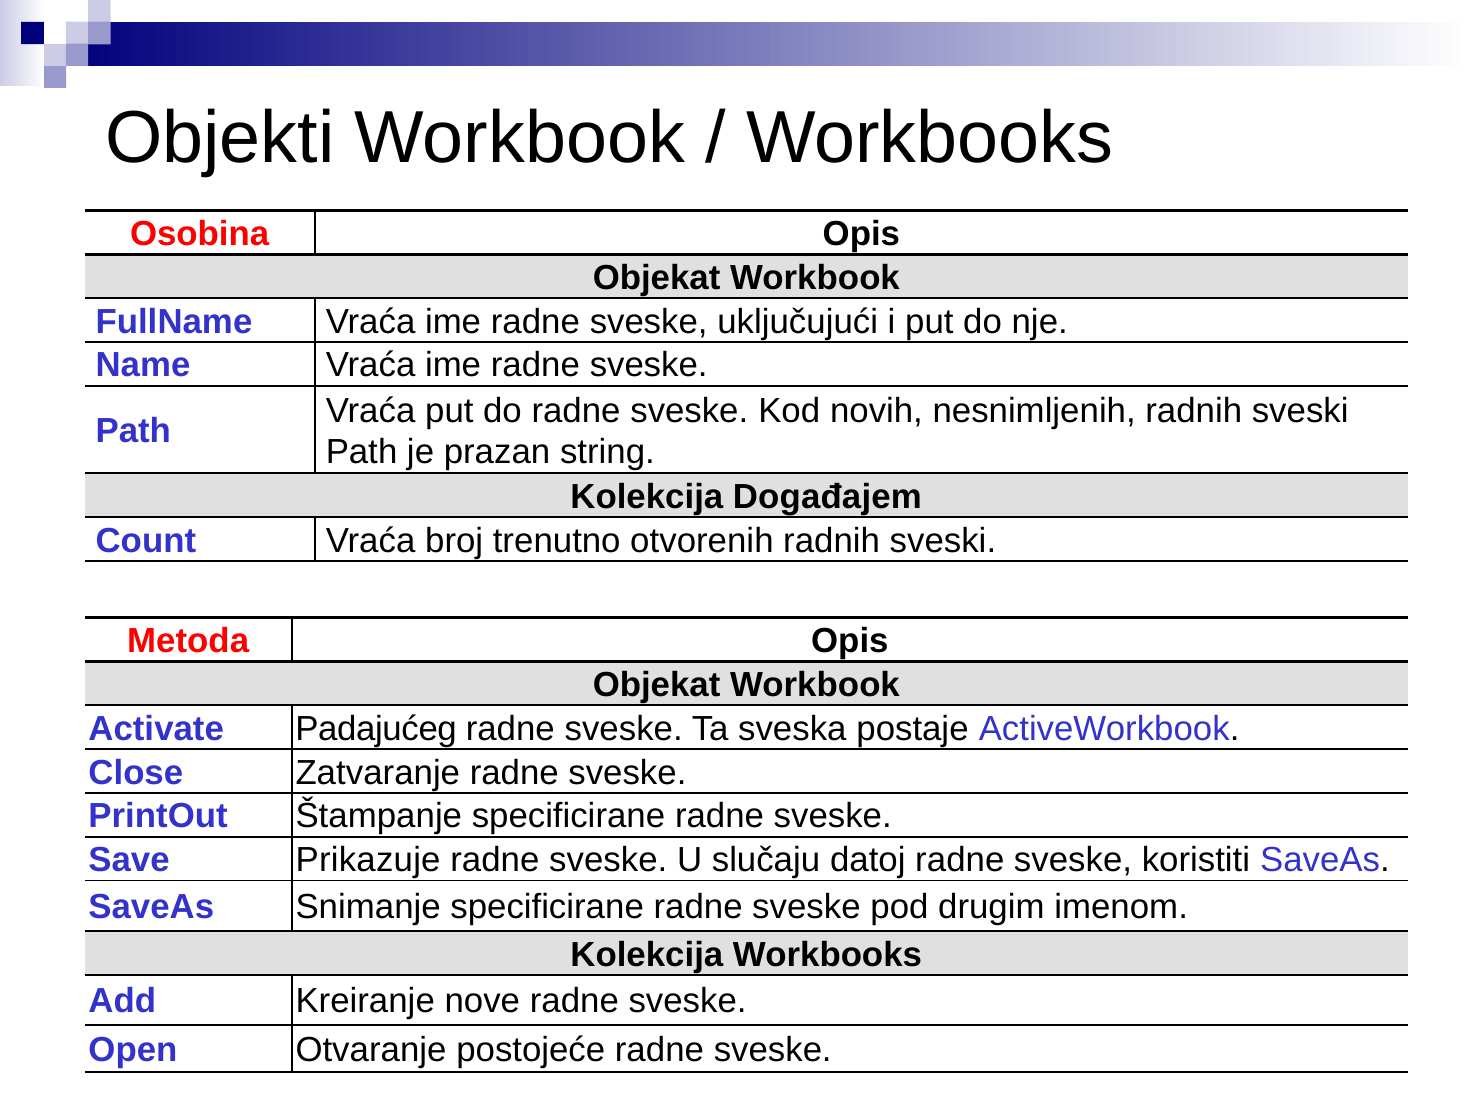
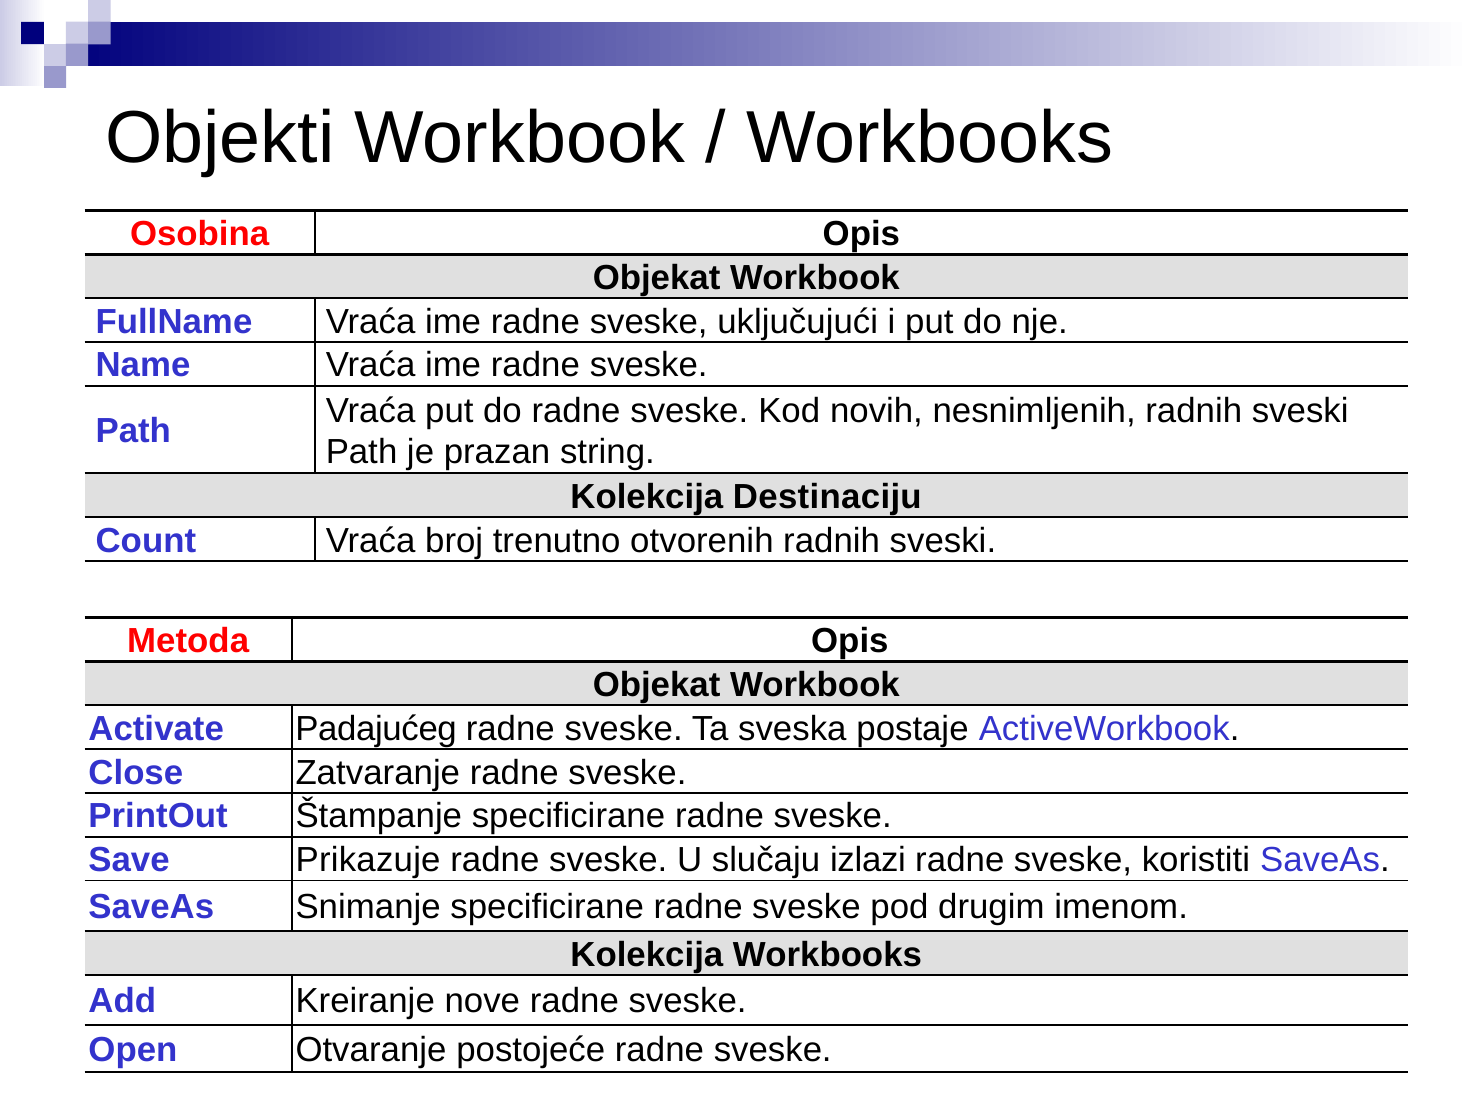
Događajem: Događajem -> Destinaciju
datoj: datoj -> izlazi
